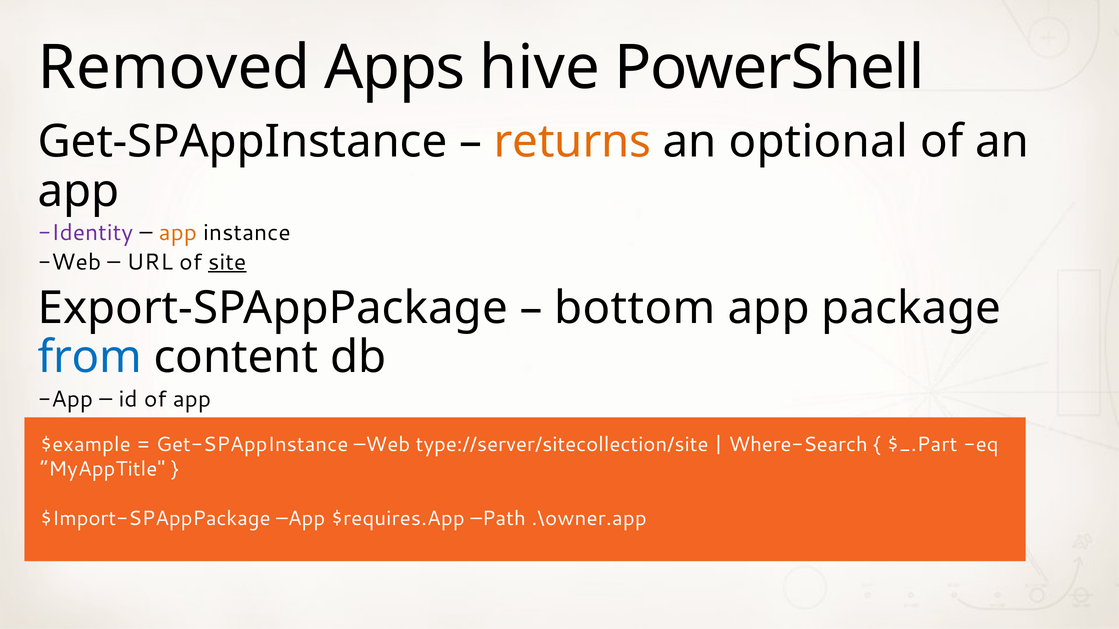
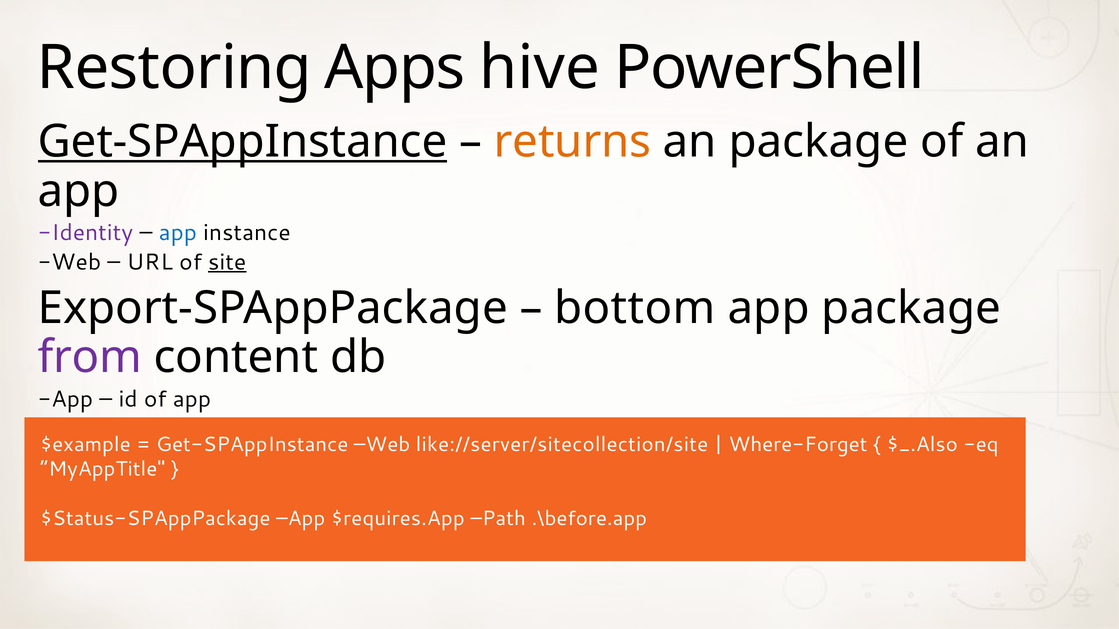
Removed: Removed -> Restoring
Get-SPAppInstance at (243, 142) underline: none -> present
an optional: optional -> package
app at (178, 233) colour: orange -> blue
from colour: blue -> purple
type://server/sitecollection/site: type://server/sitecollection/site -> like://server/sitecollection/site
Where-Search: Where-Search -> Where-Forget
$_.Part: $_.Part -> $_.Also
$Import-SPAppPackage: $Import-SPAppPackage -> $Status-SPAppPackage
.\owner.app: .\owner.app -> .\before.app
